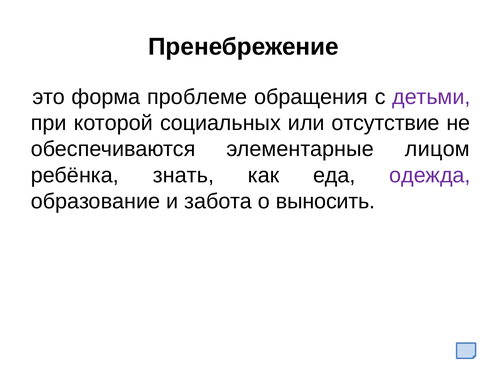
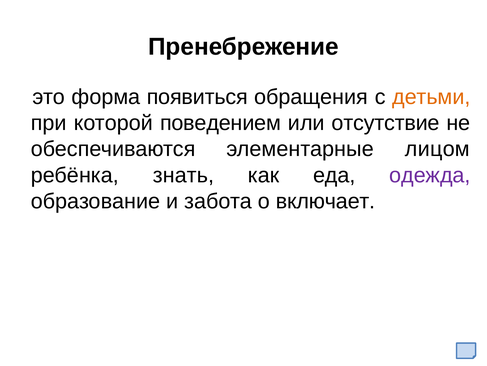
проблеме: проблеме -> появиться
детьми colour: purple -> orange
социальных: социальных -> поведением
выносить: выносить -> включает
